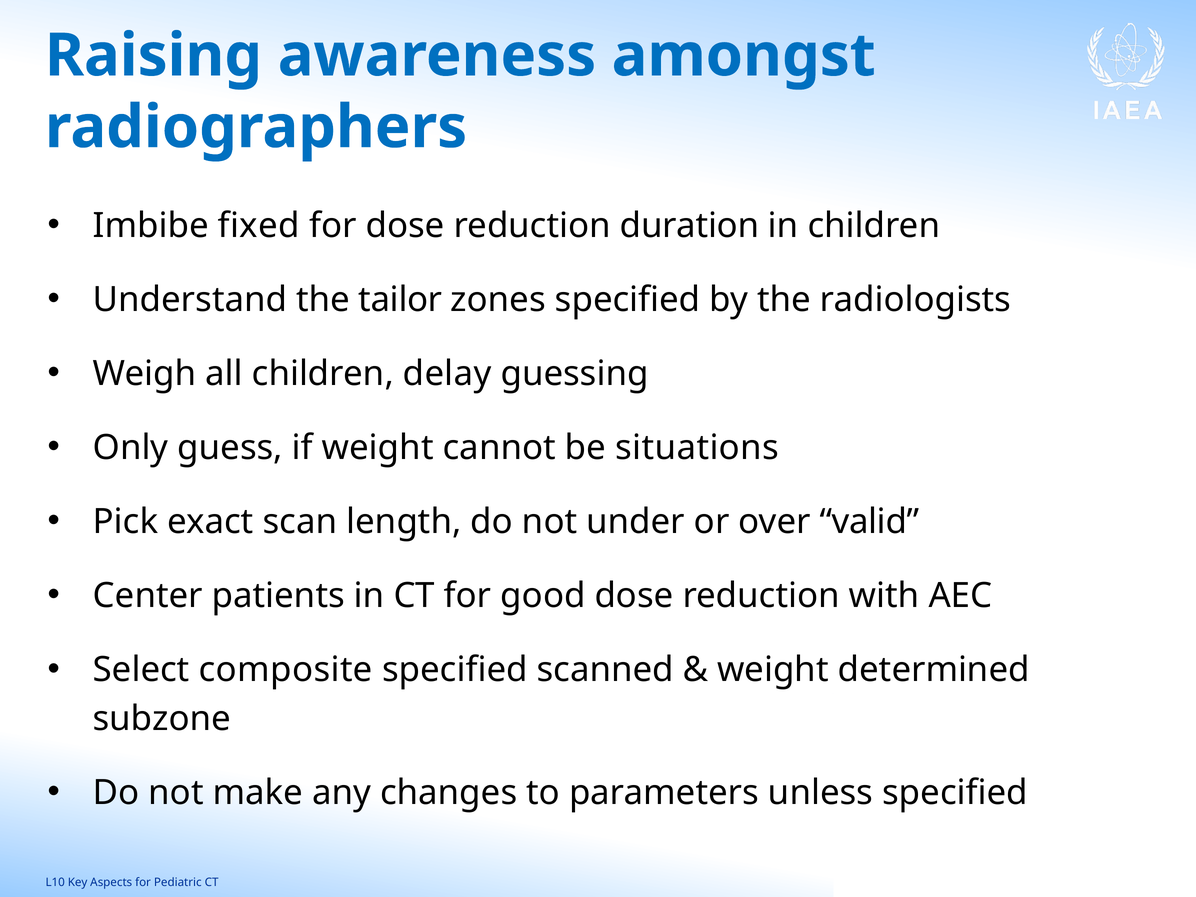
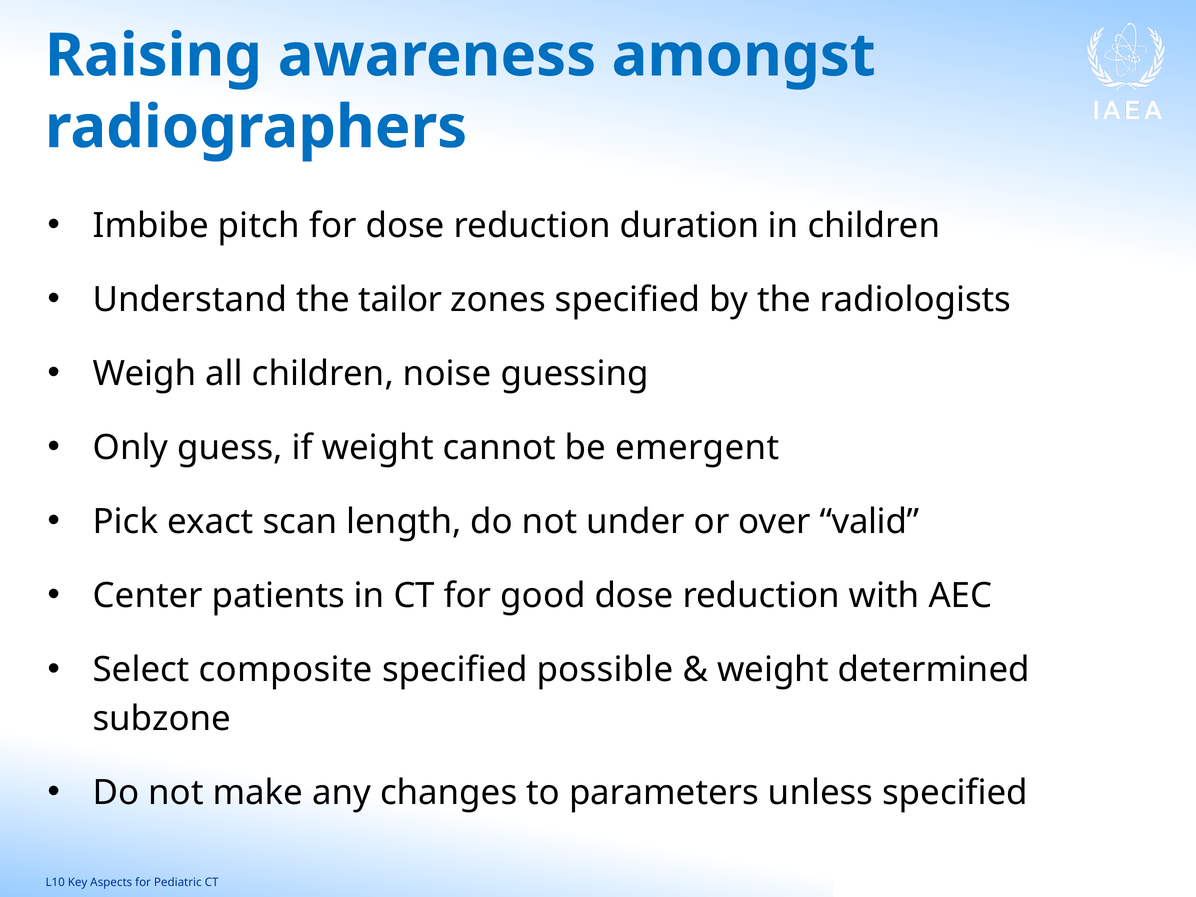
fixed: fixed -> pitch
delay: delay -> noise
situations: situations -> emergent
scanned: scanned -> possible
